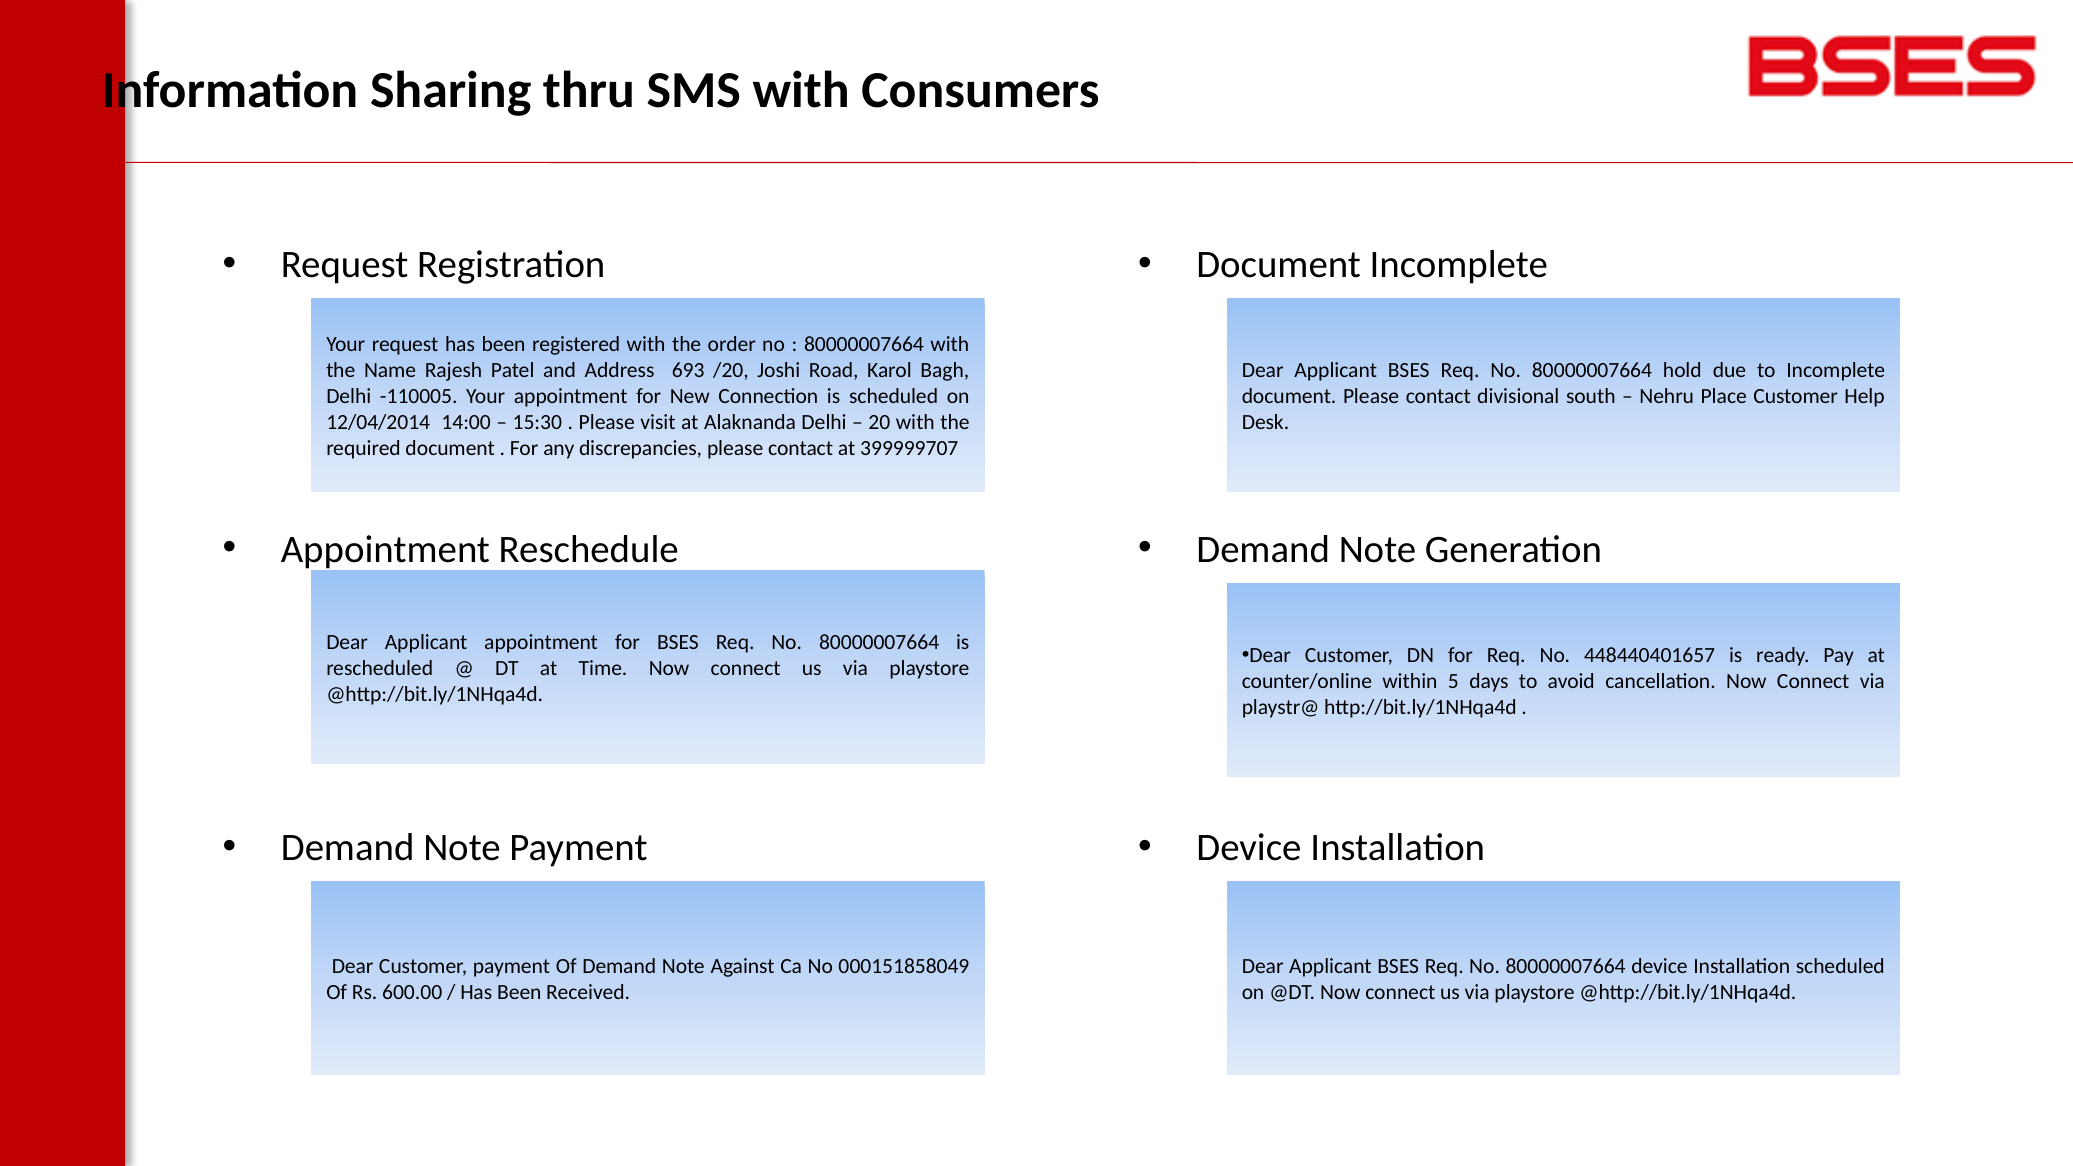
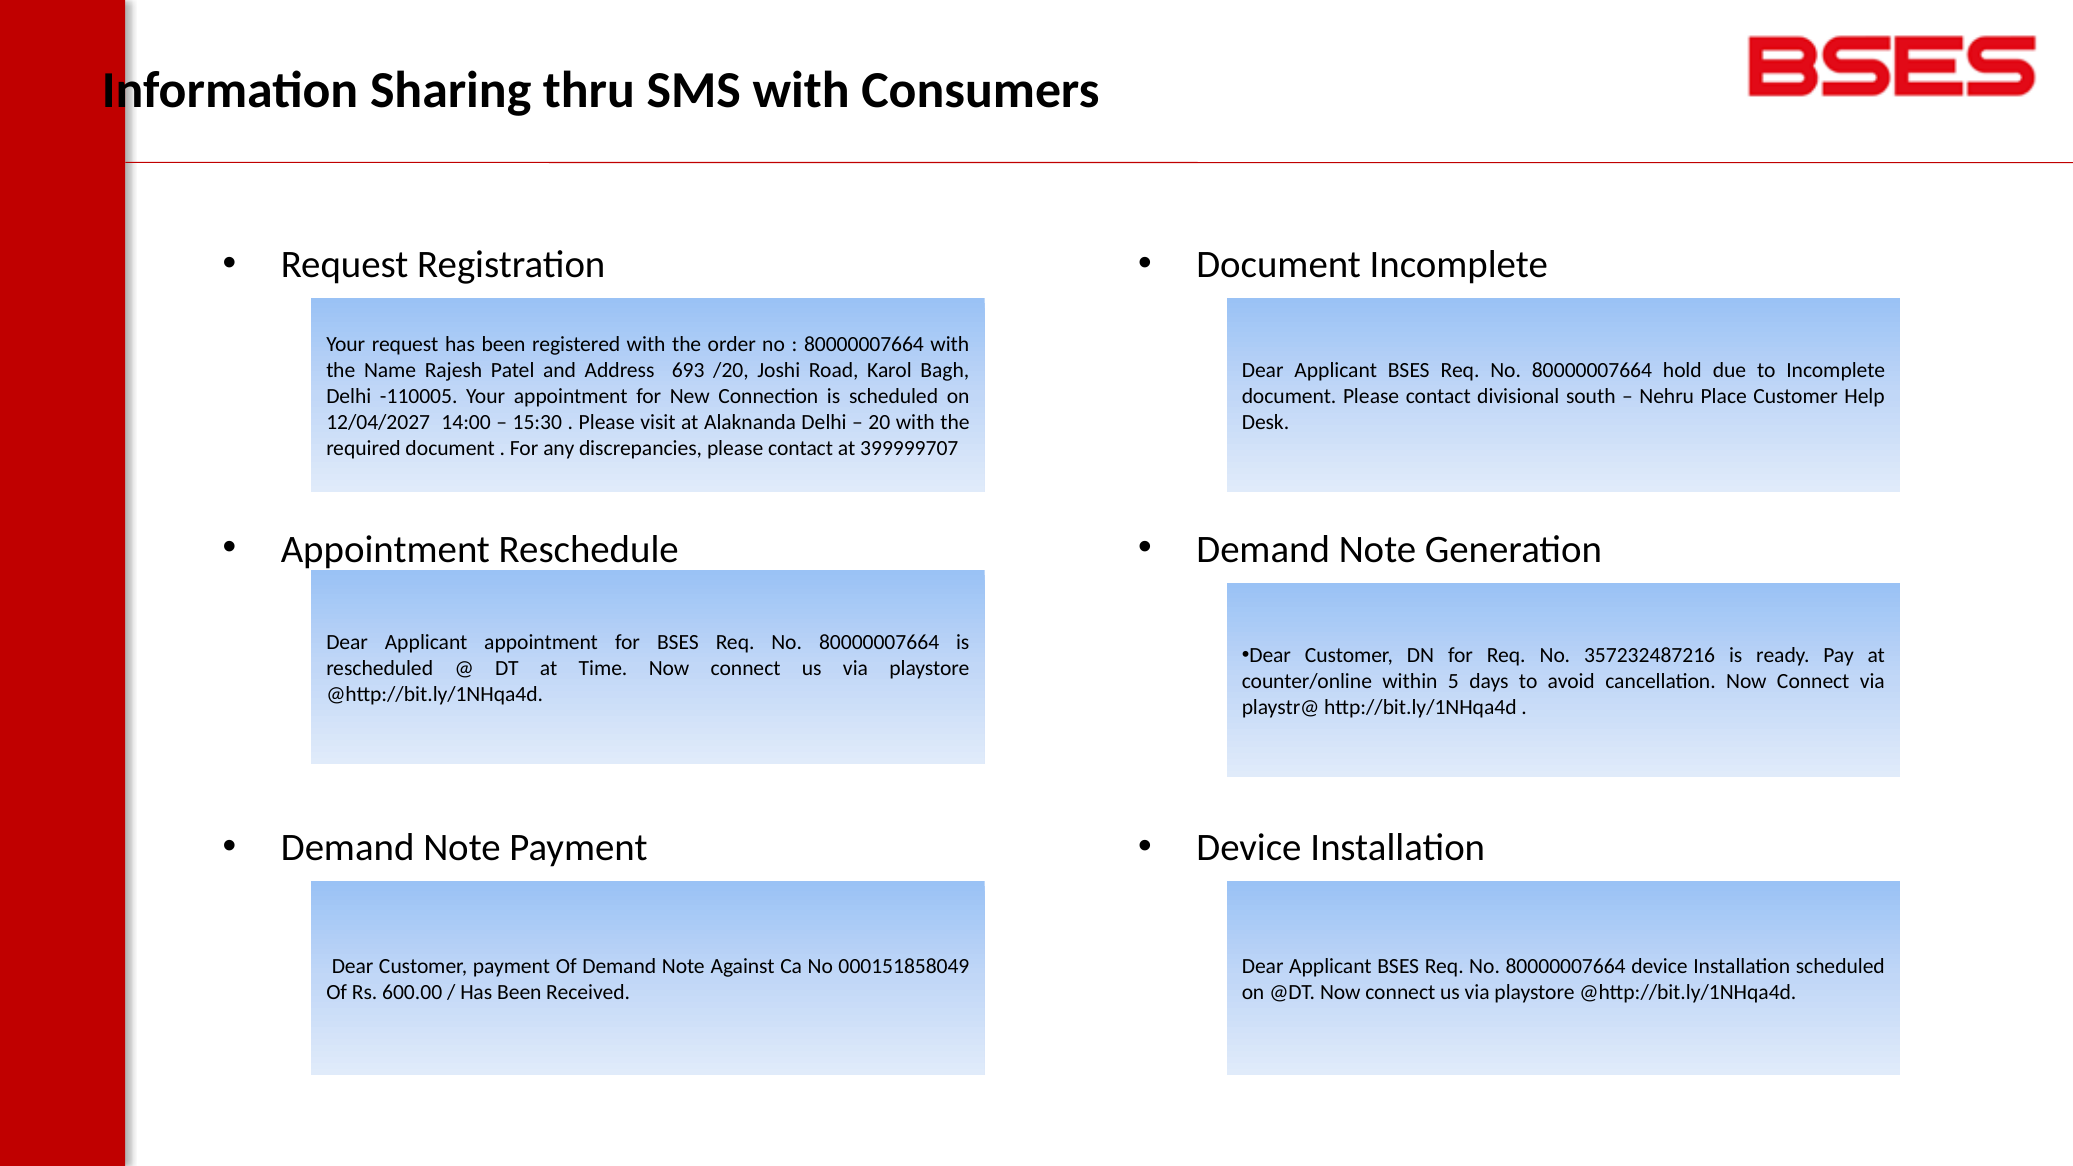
12/04/2014: 12/04/2014 -> 12/04/2027
448440401657: 448440401657 -> 357232487216
